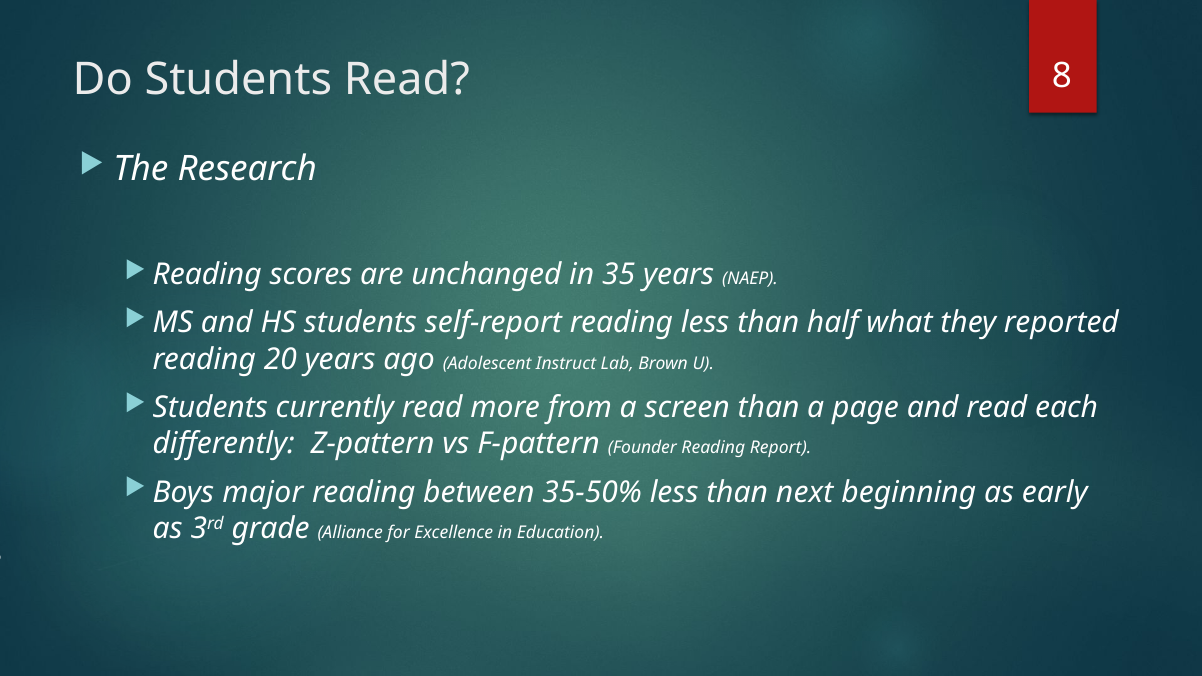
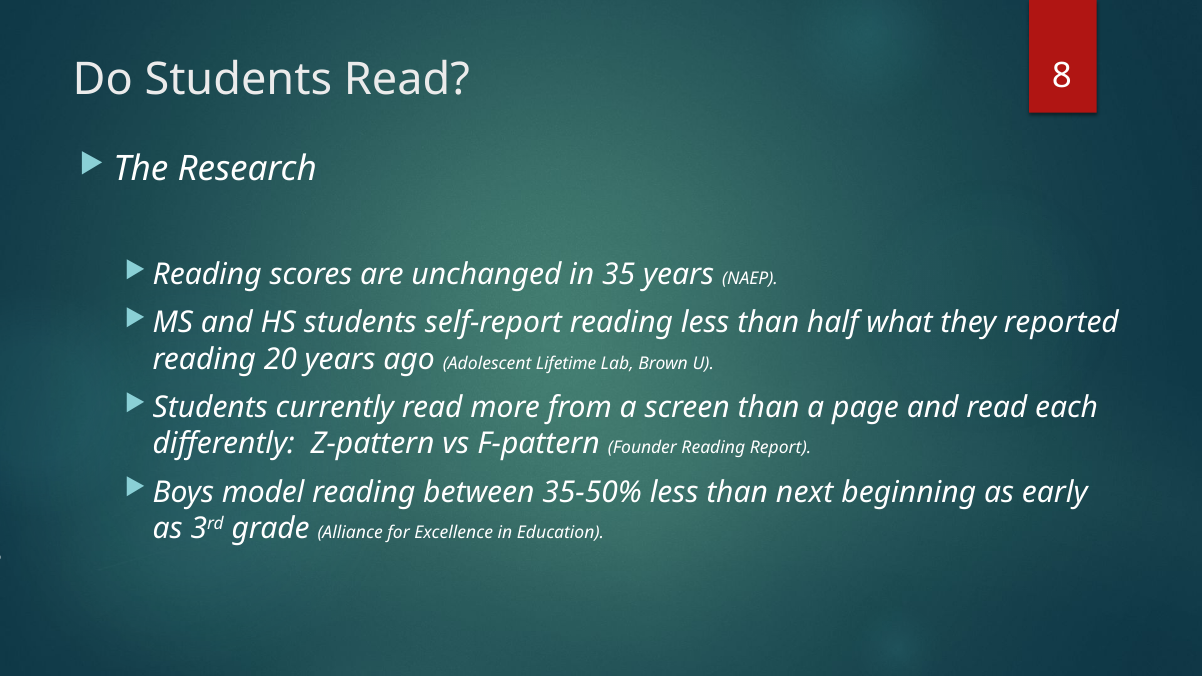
Instruct: Instruct -> Lifetime
major: major -> model
